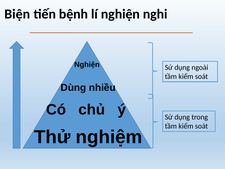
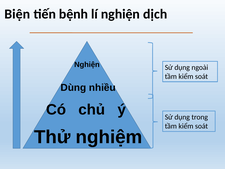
nghi: nghi -> dịch
